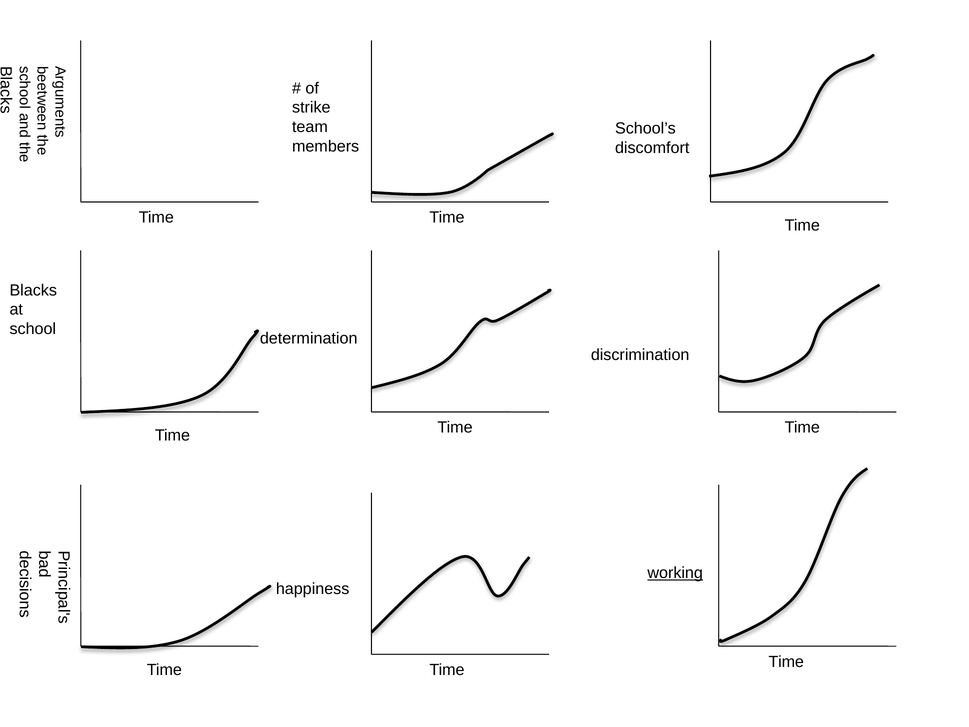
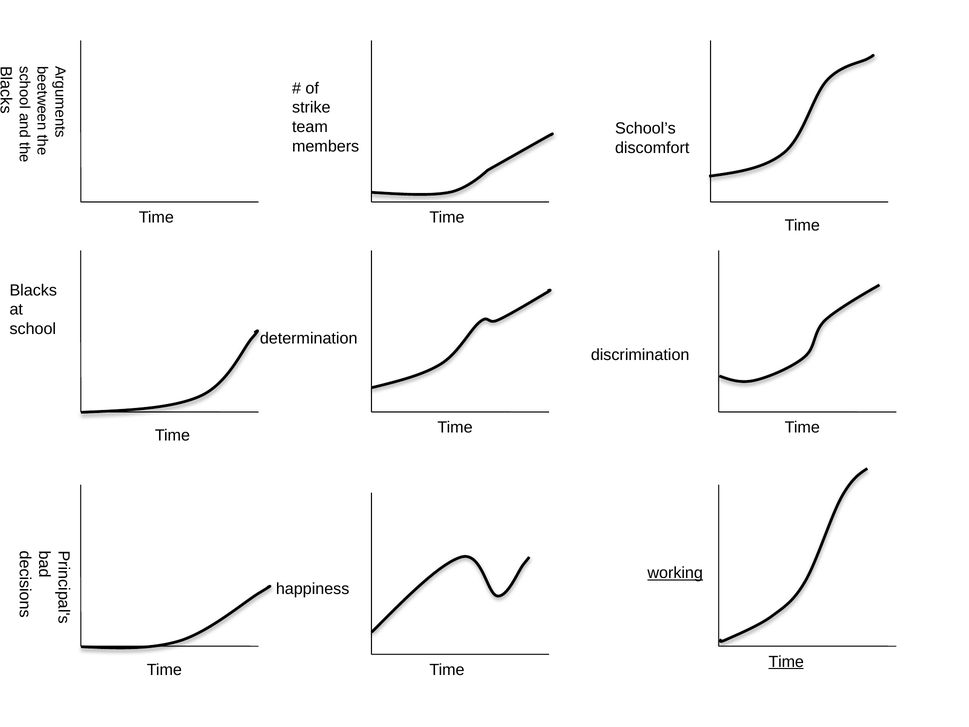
Time at (786, 662) underline: none -> present
